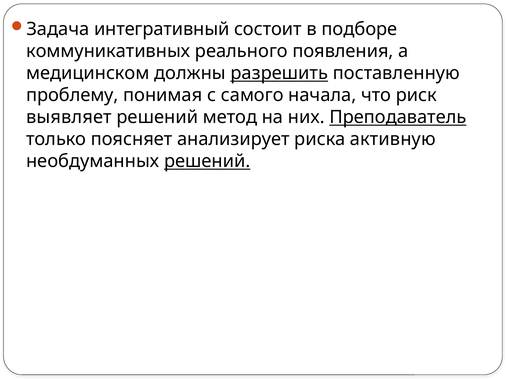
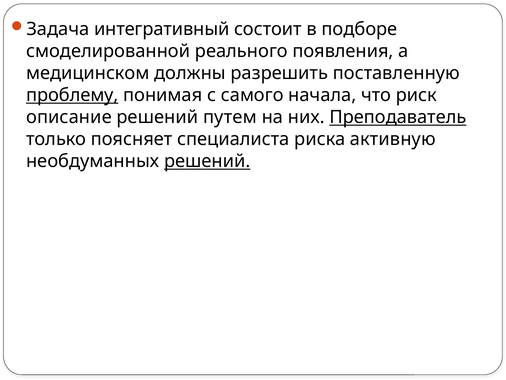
коммуникативных: коммуникативных -> смоделированной
разрешить underline: present -> none
проблему underline: none -> present
выявляет: выявляет -> описание
метод: метод -> путем
анализирует: анализирует -> специалиста
